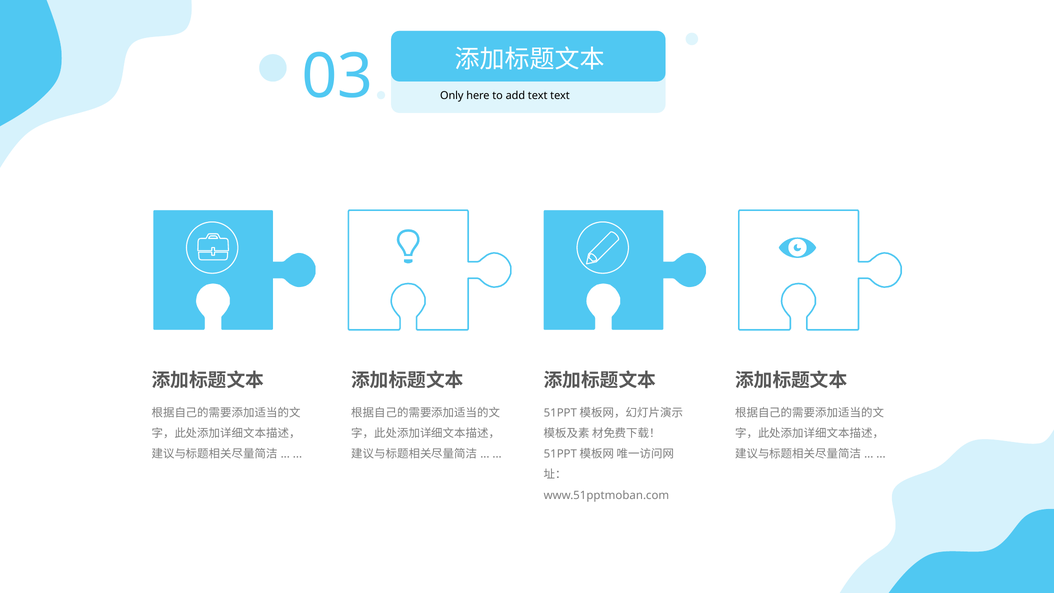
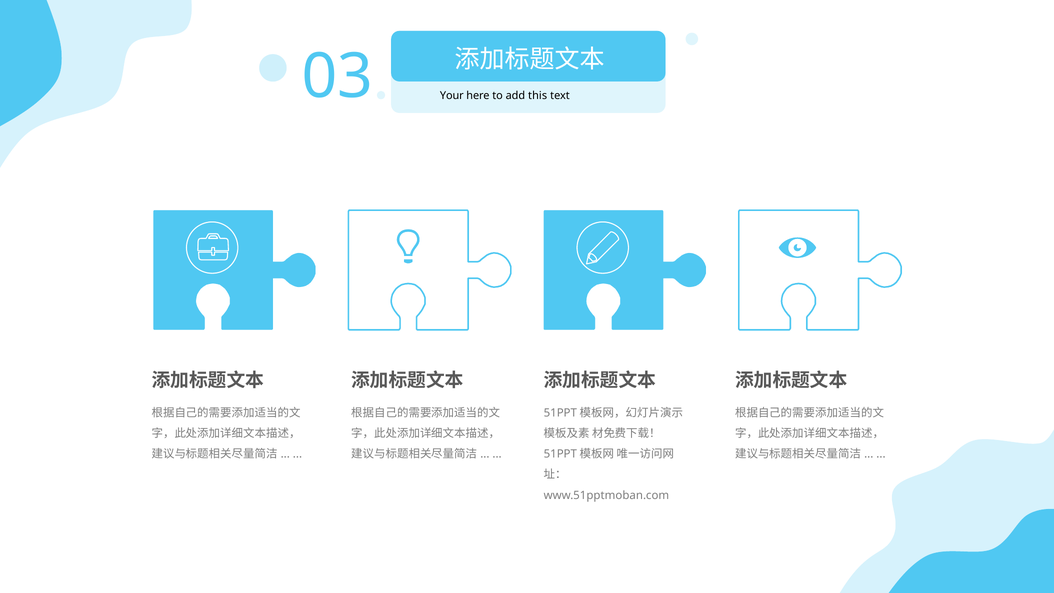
Only: Only -> Your
add text: text -> this
